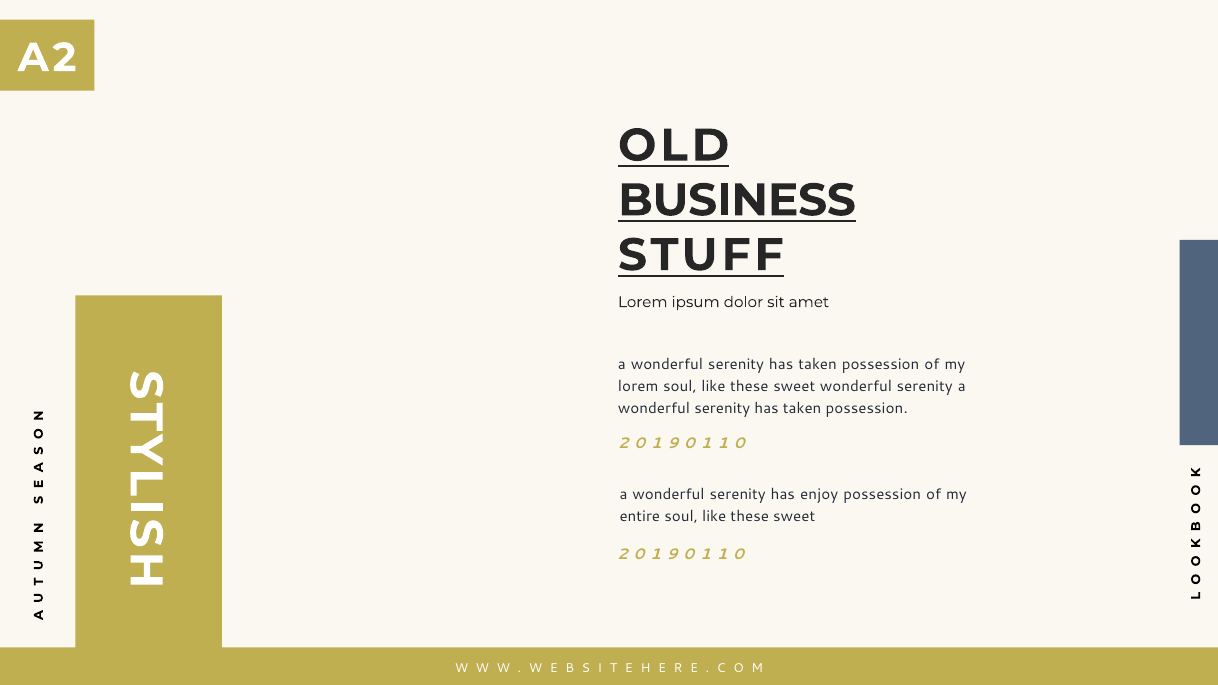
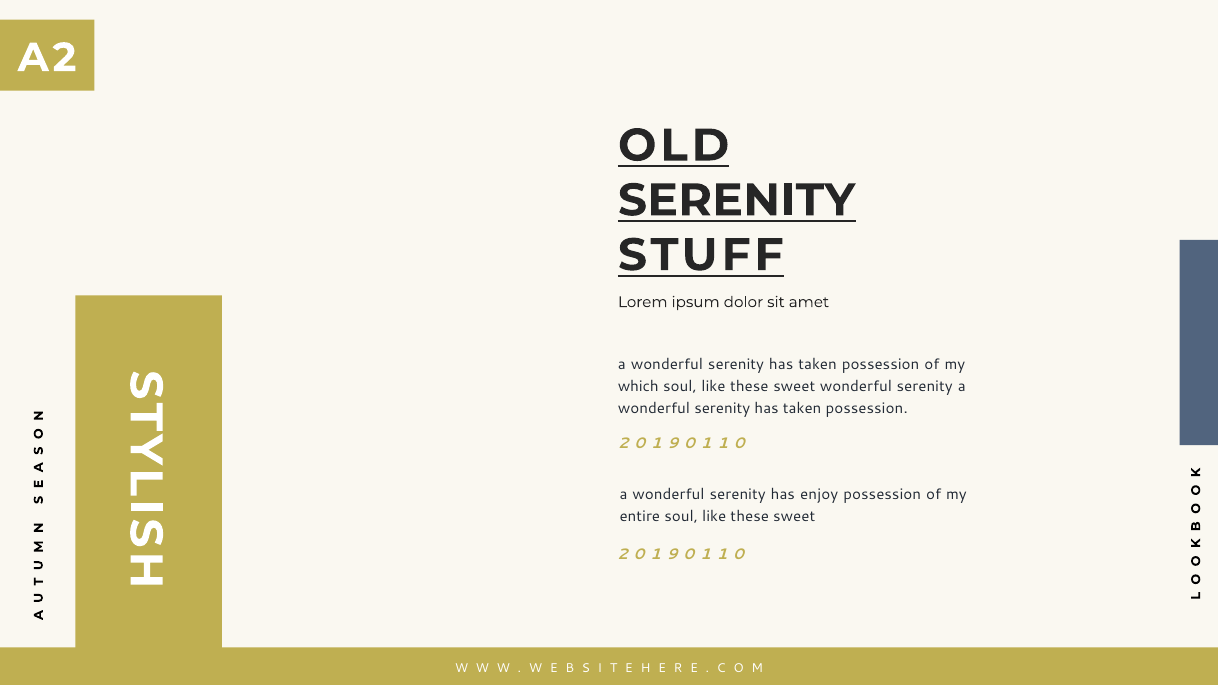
BUSINESS at (737, 200): BUSINESS -> SERENITY
lorem at (638, 387): lorem -> which
